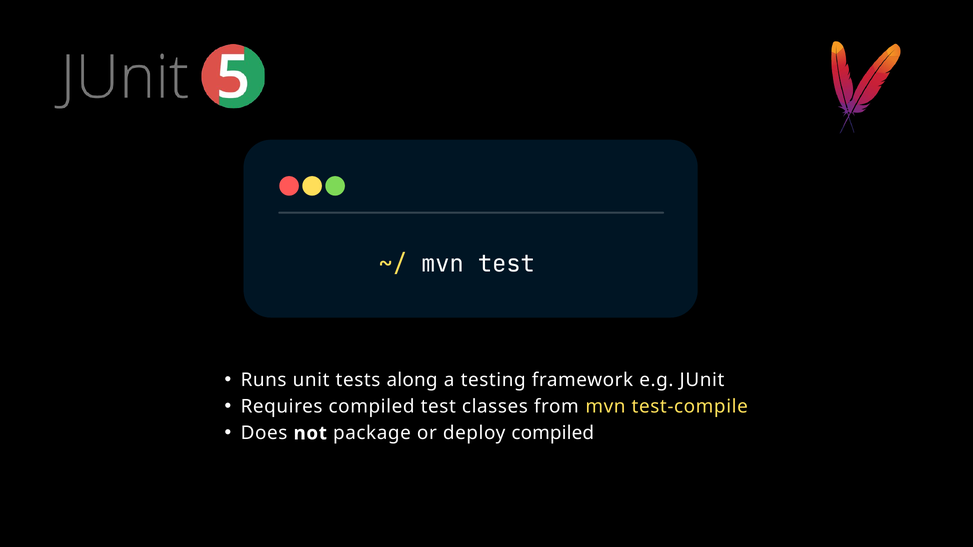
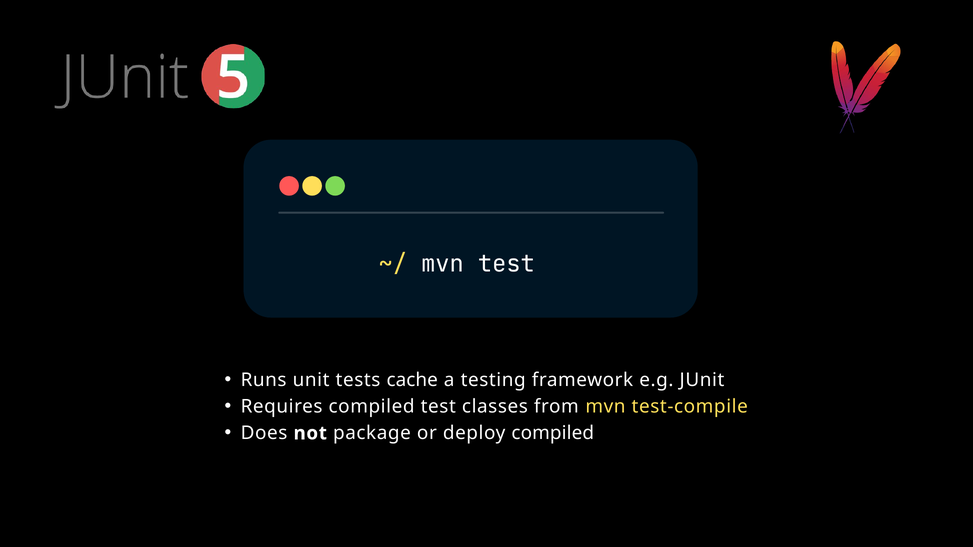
along: along -> cache
